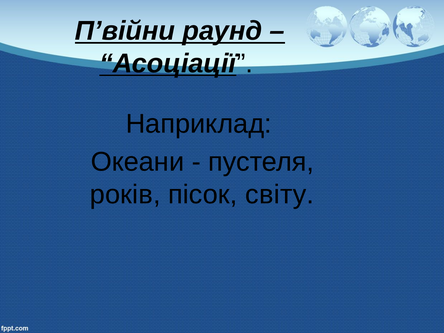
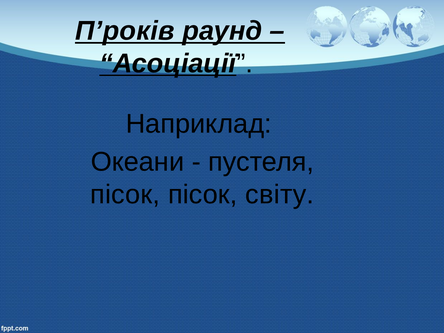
П’війни: П’війни -> П’років
років at (125, 194): років -> пісок
